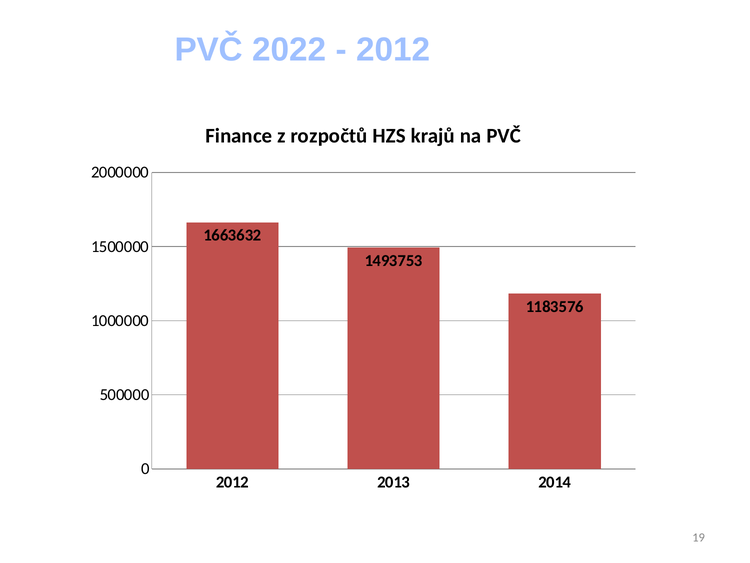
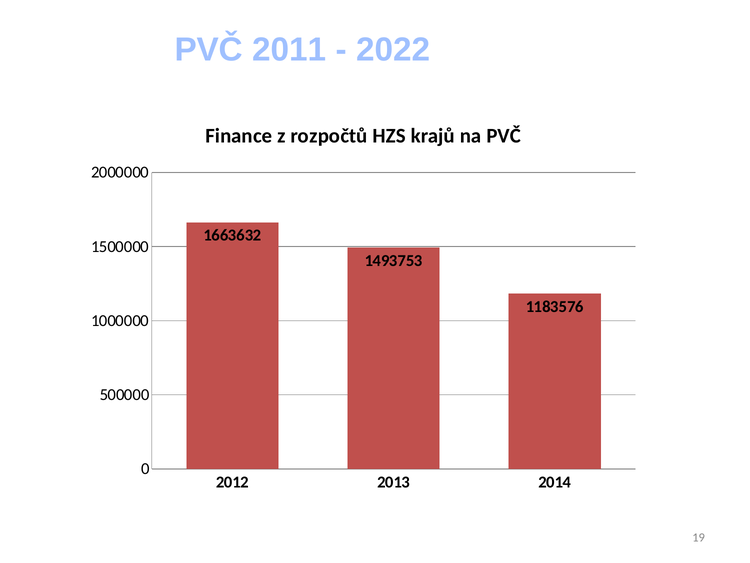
2022: 2022 -> 2011
2012 at (393, 50): 2012 -> 2022
